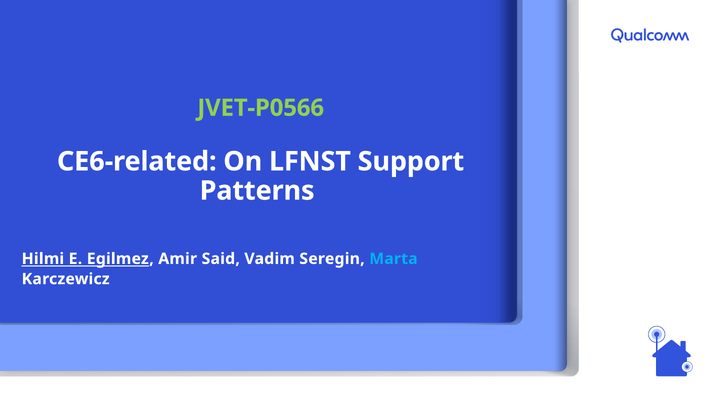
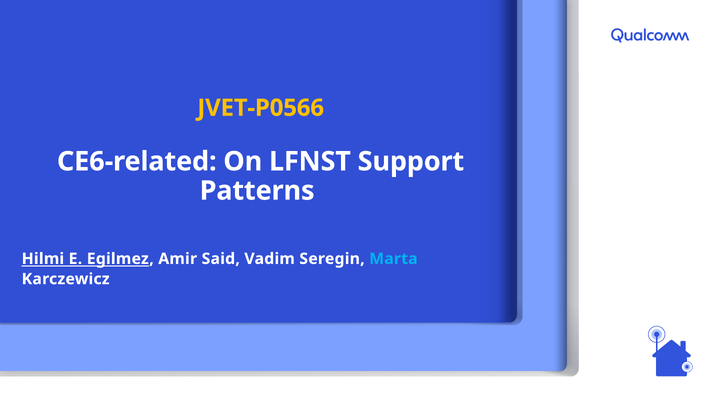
JVET-P0566 colour: light green -> yellow
